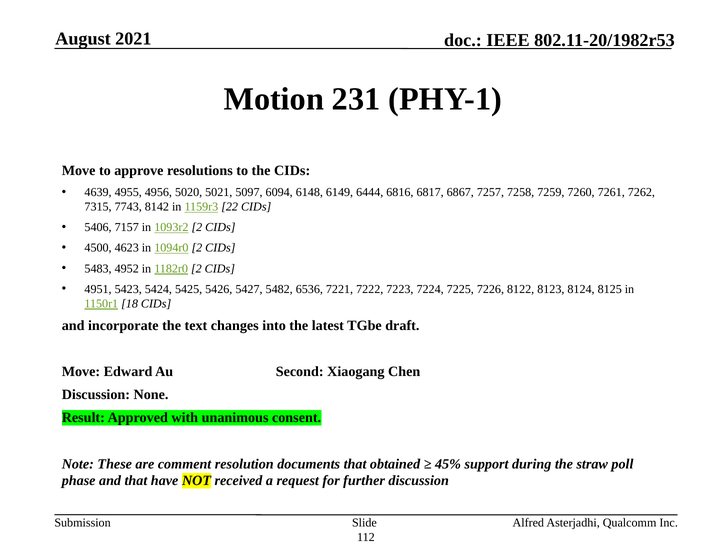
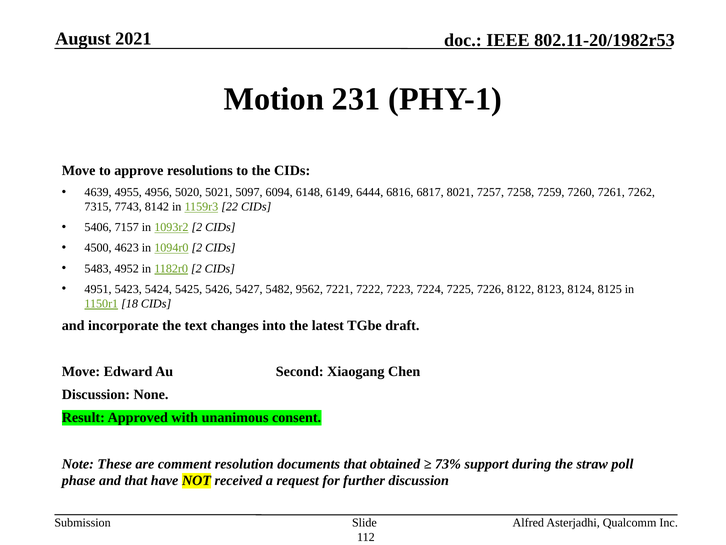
6867: 6867 -> 8021
6536: 6536 -> 9562
45%: 45% -> 73%
